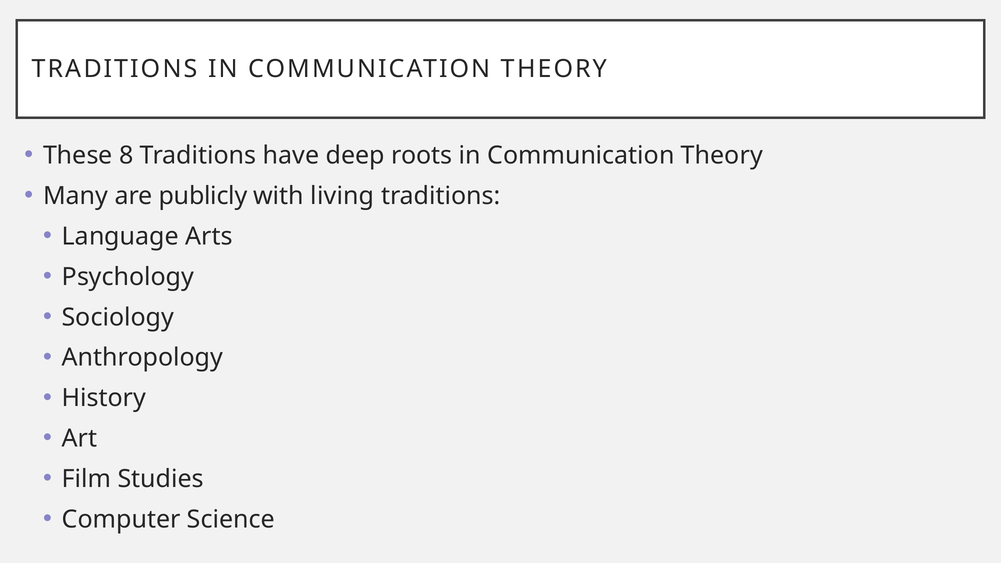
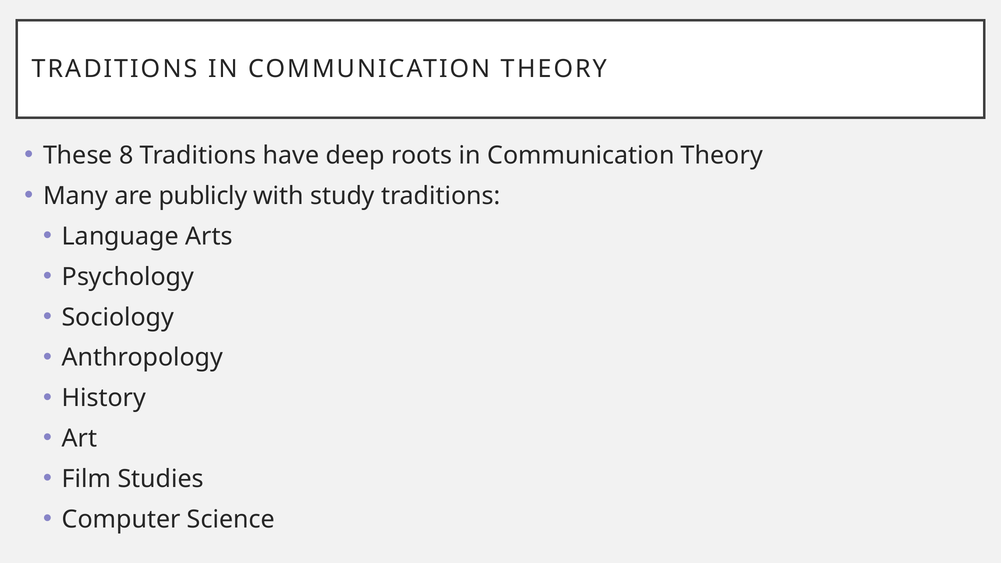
living: living -> study
